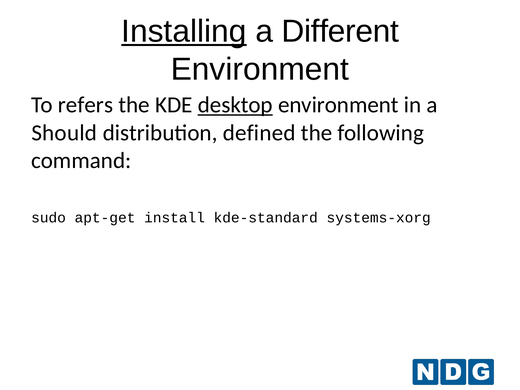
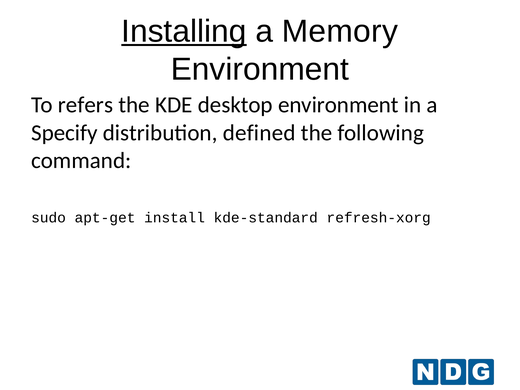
Different: Different -> Memory
desktop underline: present -> none
Should: Should -> Specify
systems-xorg: systems-xorg -> refresh-xorg
